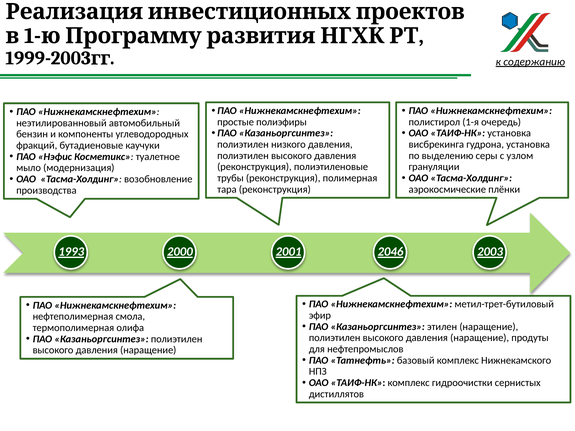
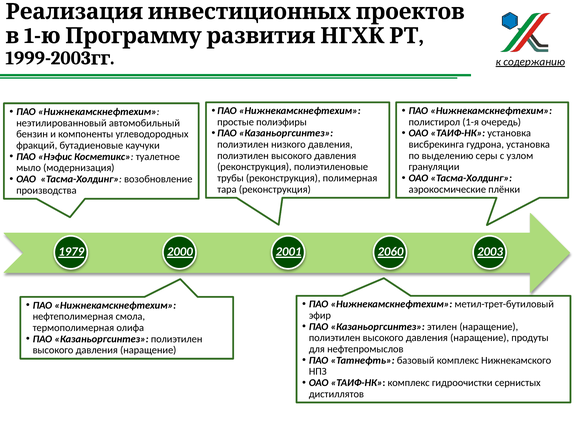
1993: 1993 -> 1979
2046: 2046 -> 2060
